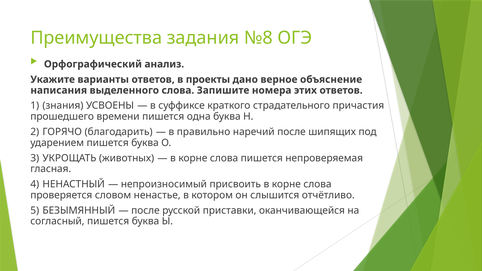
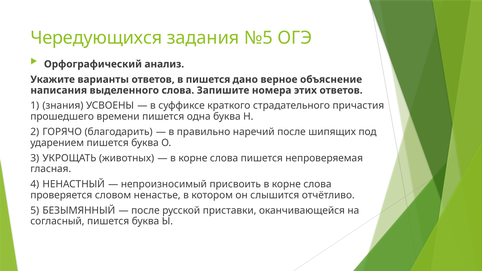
Преимущества: Преимущества -> Чередующихся
№8: №8 -> №5
в проекты: проекты -> пишется
